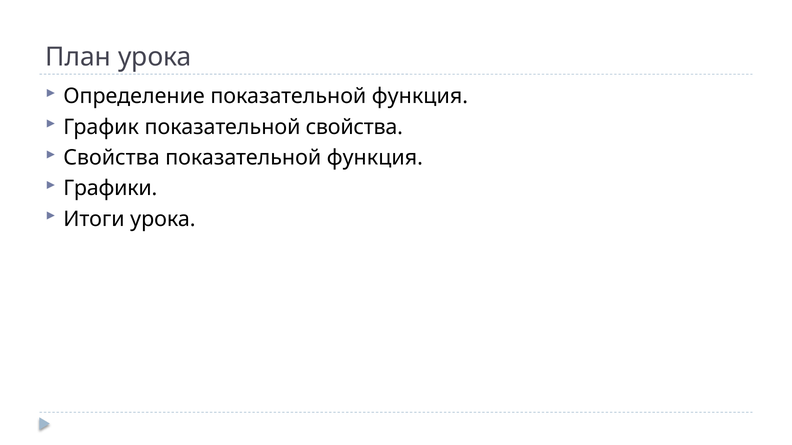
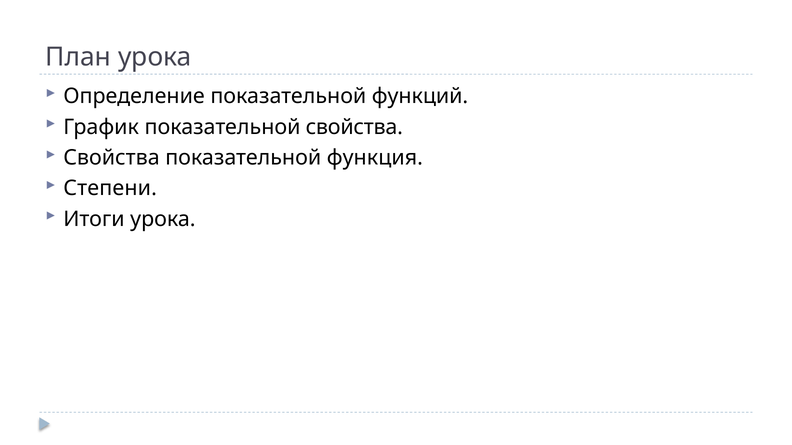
Определение показательной функция: функция -> функций
Графики: Графики -> Степени
